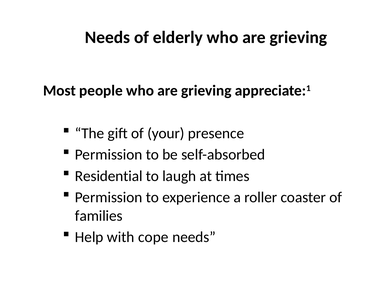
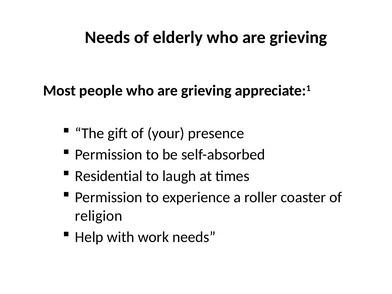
families: families -> religion
cope: cope -> work
